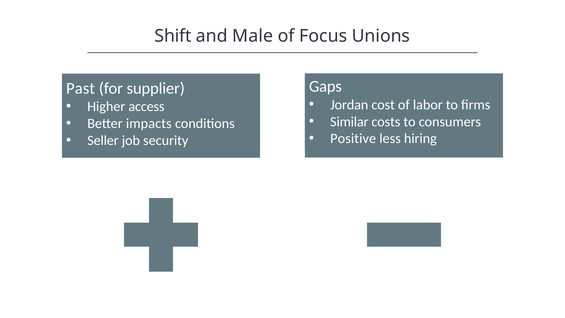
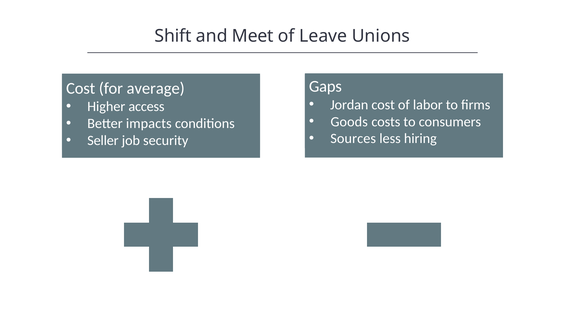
Male: Male -> Meet
Focus: Focus -> Leave
Past at (81, 88): Past -> Cost
supplier: supplier -> average
Similar: Similar -> Goods
Positive: Positive -> Sources
